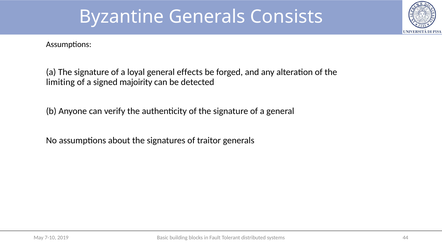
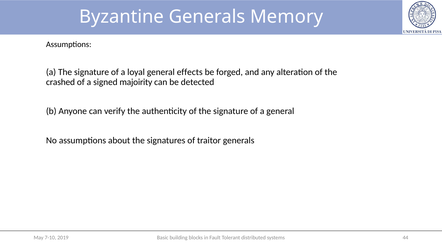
Consists: Consists -> Memory
limiting: limiting -> crashed
